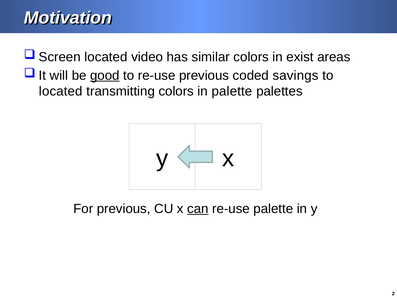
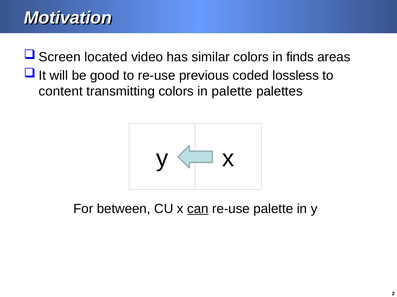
exist: exist -> finds
good underline: present -> none
savings: savings -> lossless
located at (61, 92): located -> content
For previous: previous -> between
